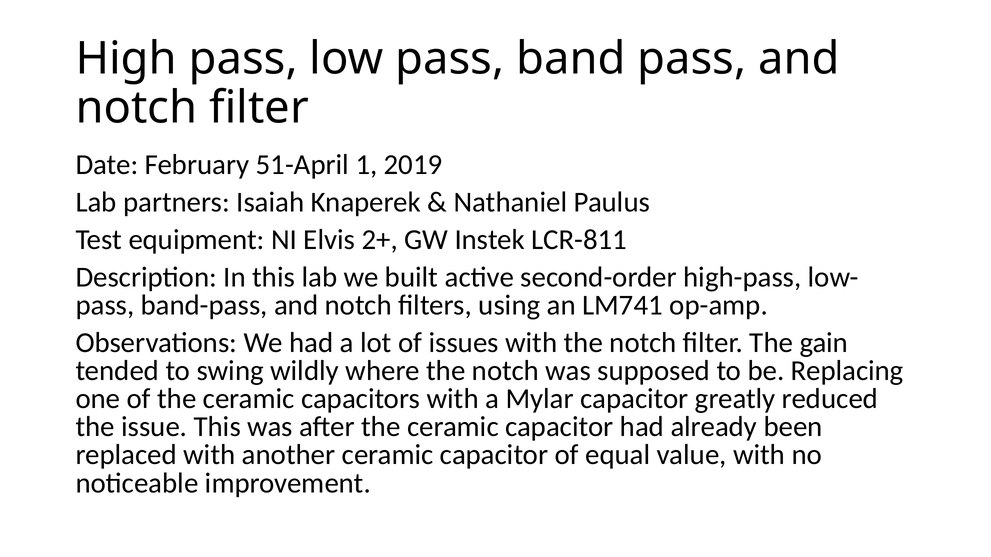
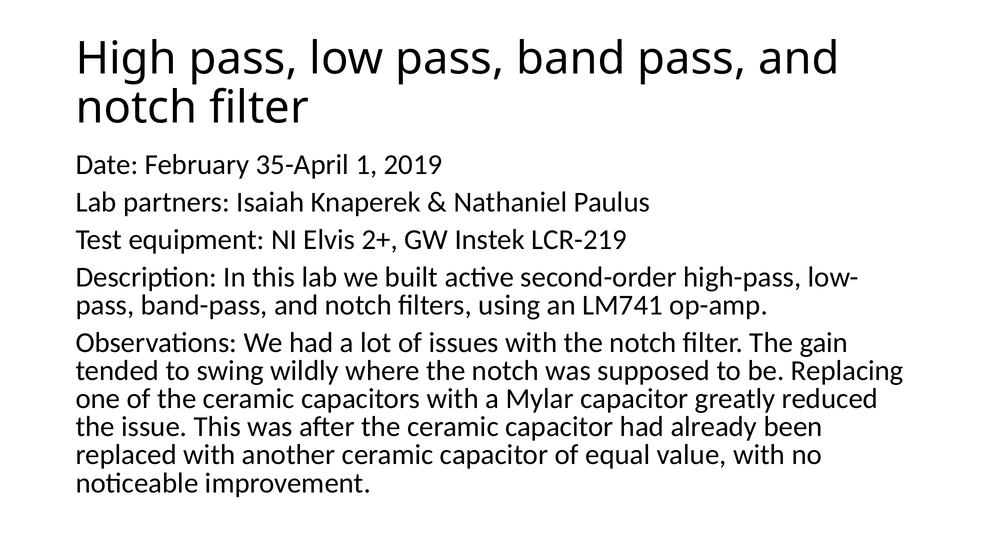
51-April: 51-April -> 35-April
LCR-811: LCR-811 -> LCR-219
